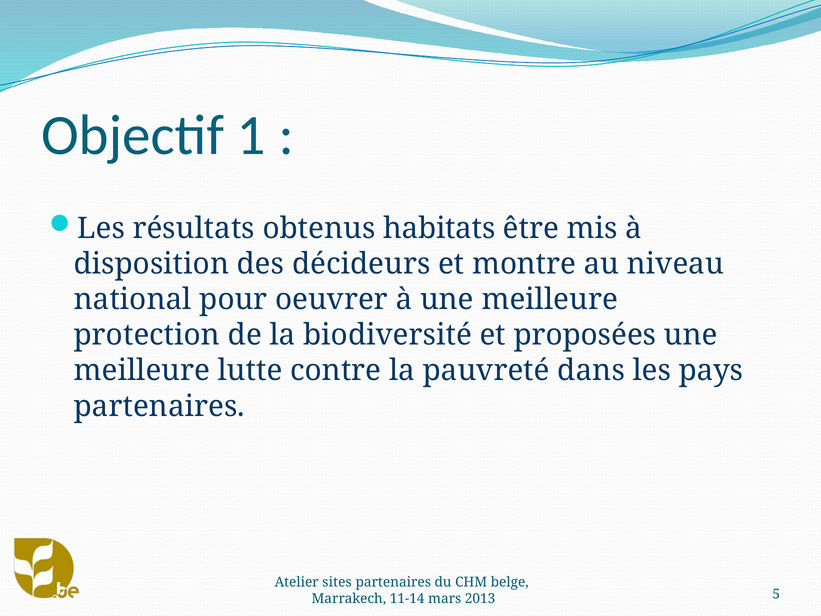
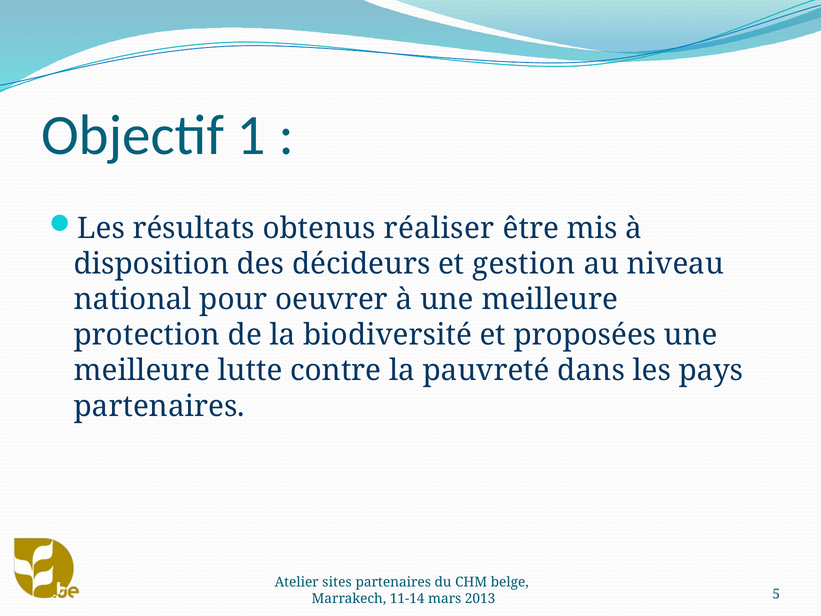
habitats: habitats -> réaliser
montre: montre -> gestion
